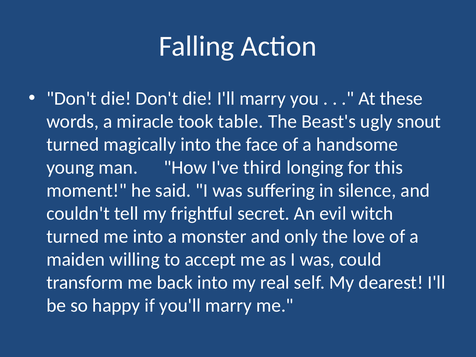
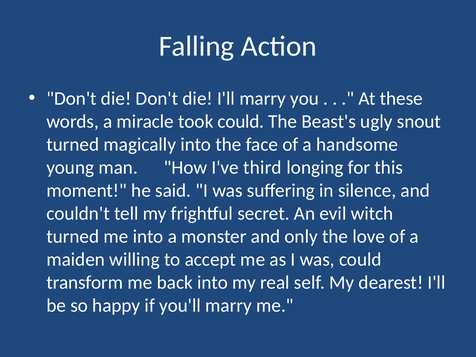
took table: table -> could
